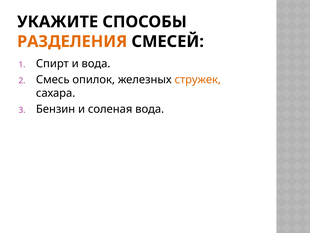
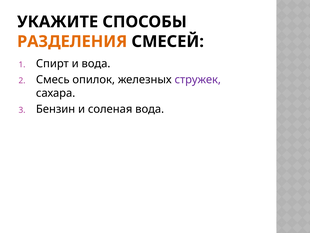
стружек colour: orange -> purple
